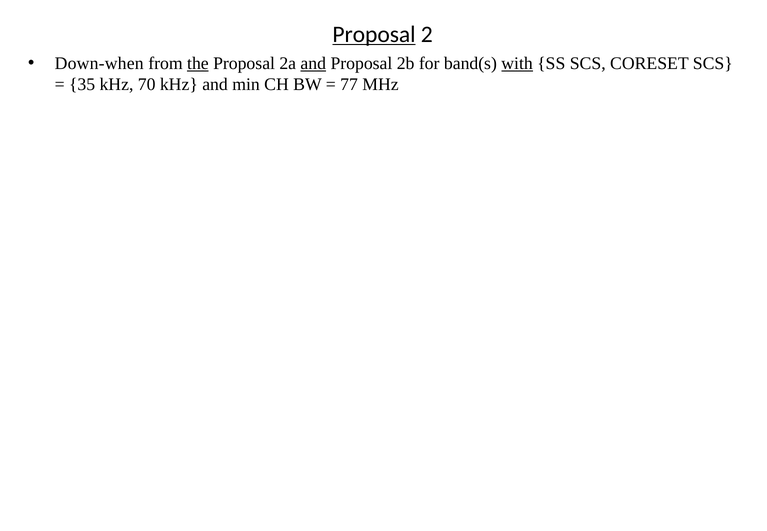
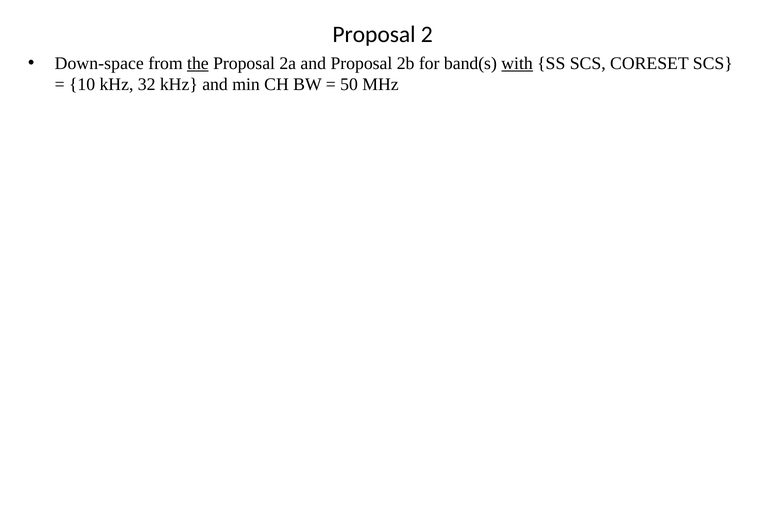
Proposal at (374, 34) underline: present -> none
Down-when: Down-when -> Down-space
and at (313, 63) underline: present -> none
35: 35 -> 10
70: 70 -> 32
77: 77 -> 50
